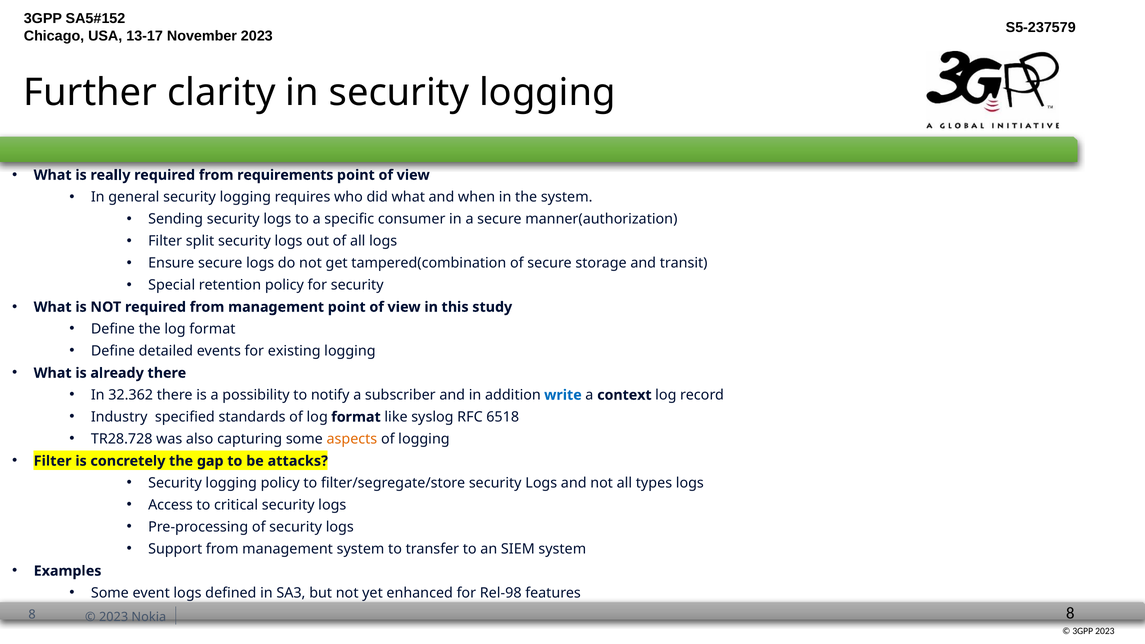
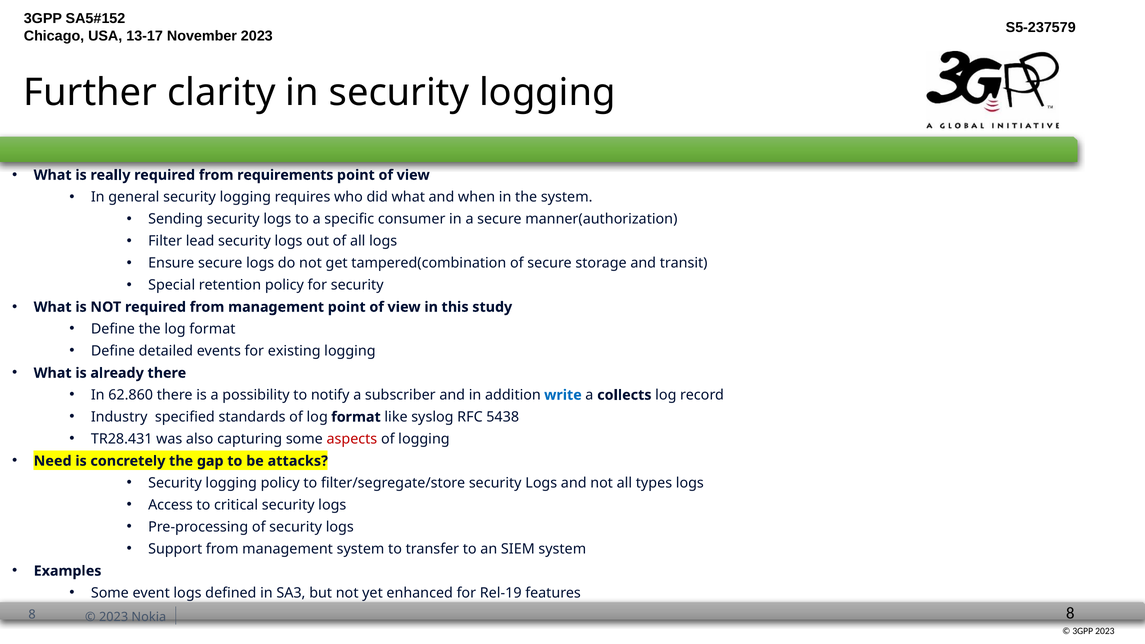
split: split -> lead
32.362: 32.362 -> 62.860
context: context -> collects
6518: 6518 -> 5438
TR28.728: TR28.728 -> TR28.431
aspects colour: orange -> red
Filter at (53, 461): Filter -> Need
Rel-98: Rel-98 -> Rel-19
